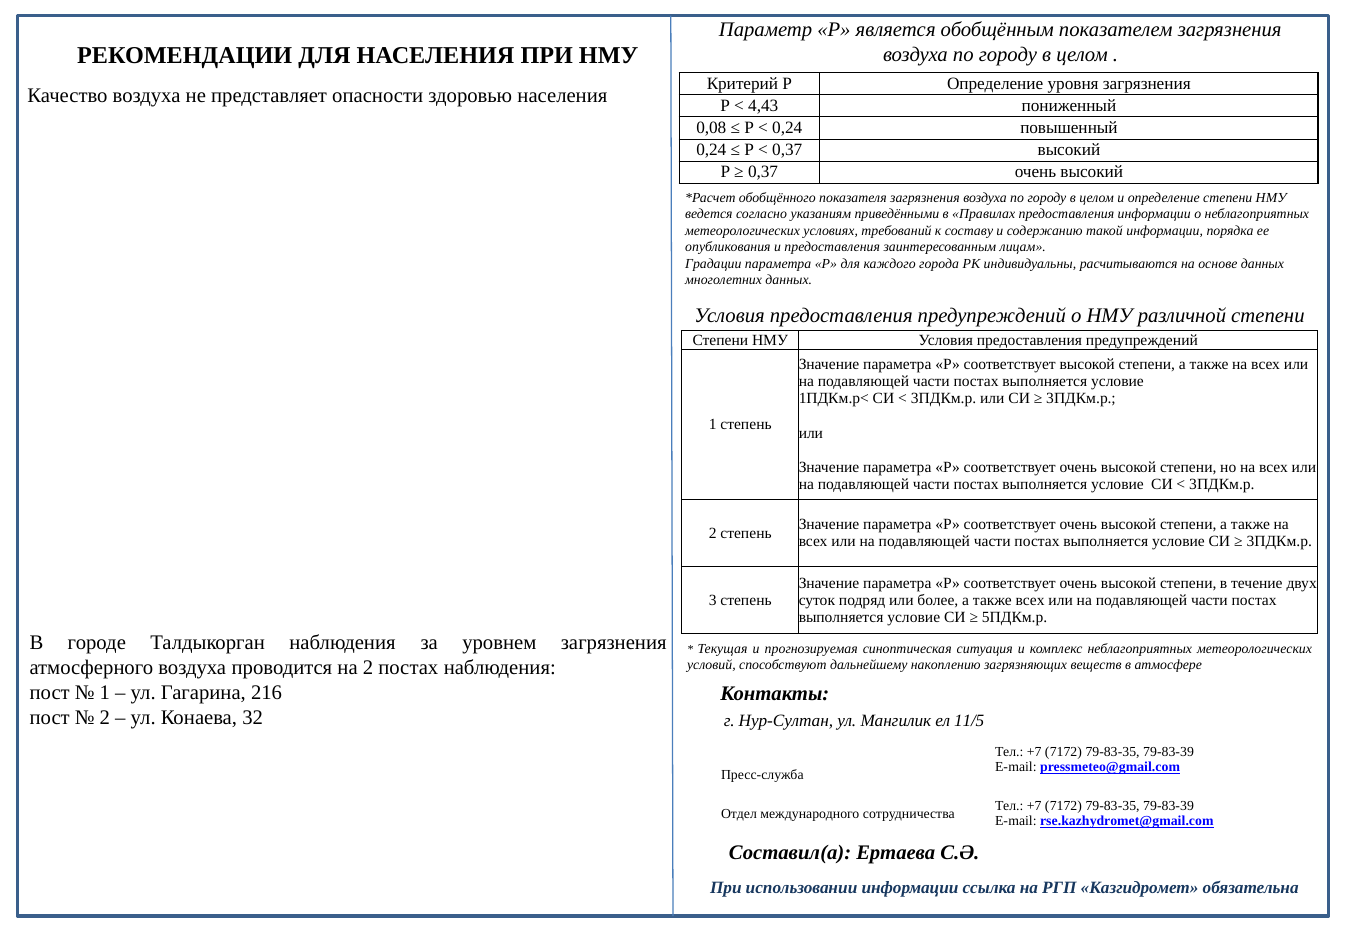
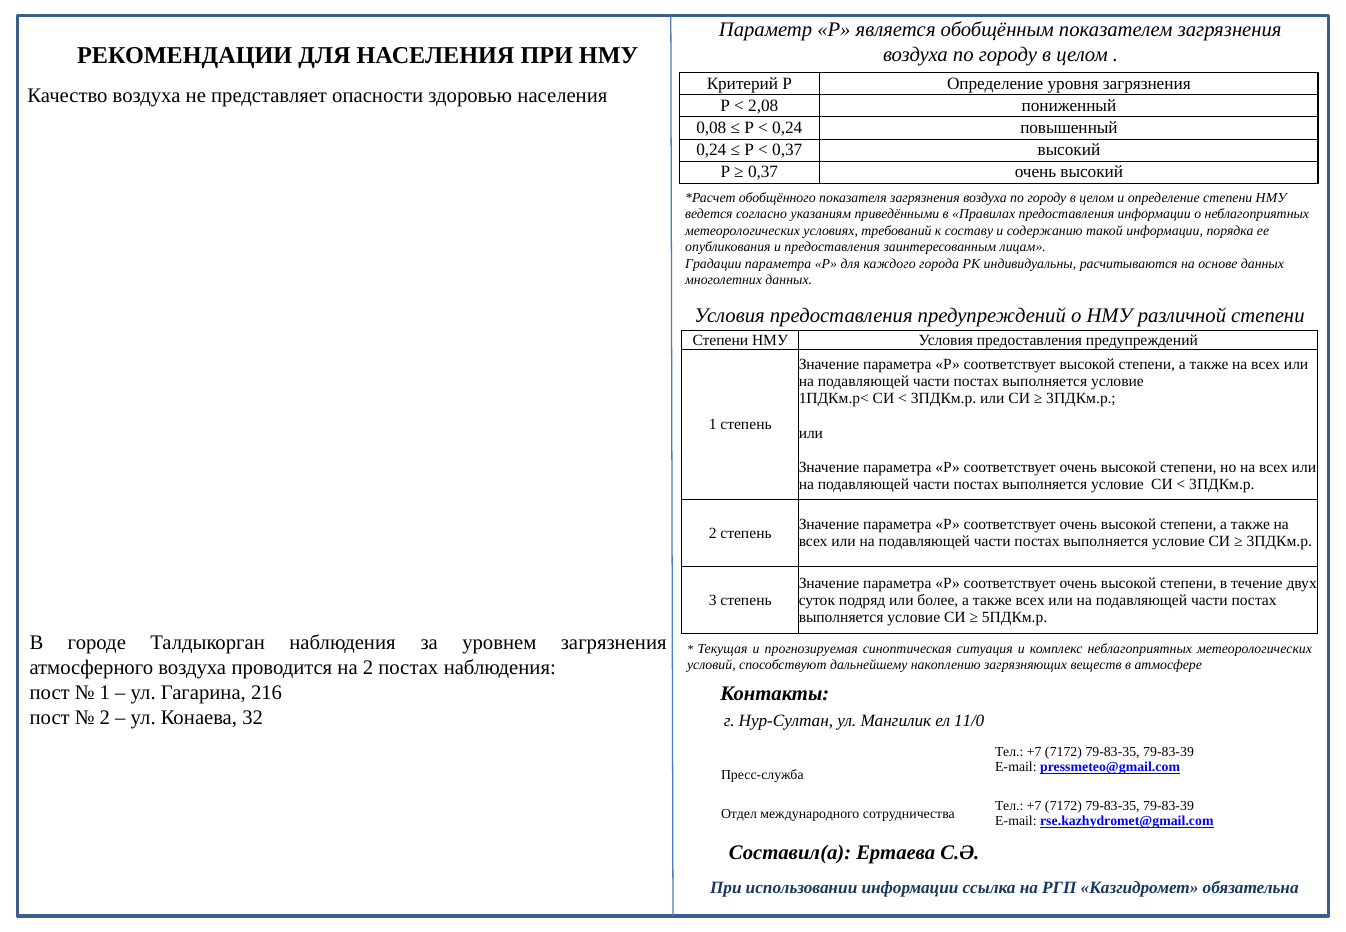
4,43: 4,43 -> 2,08
11/5: 11/5 -> 11/0
